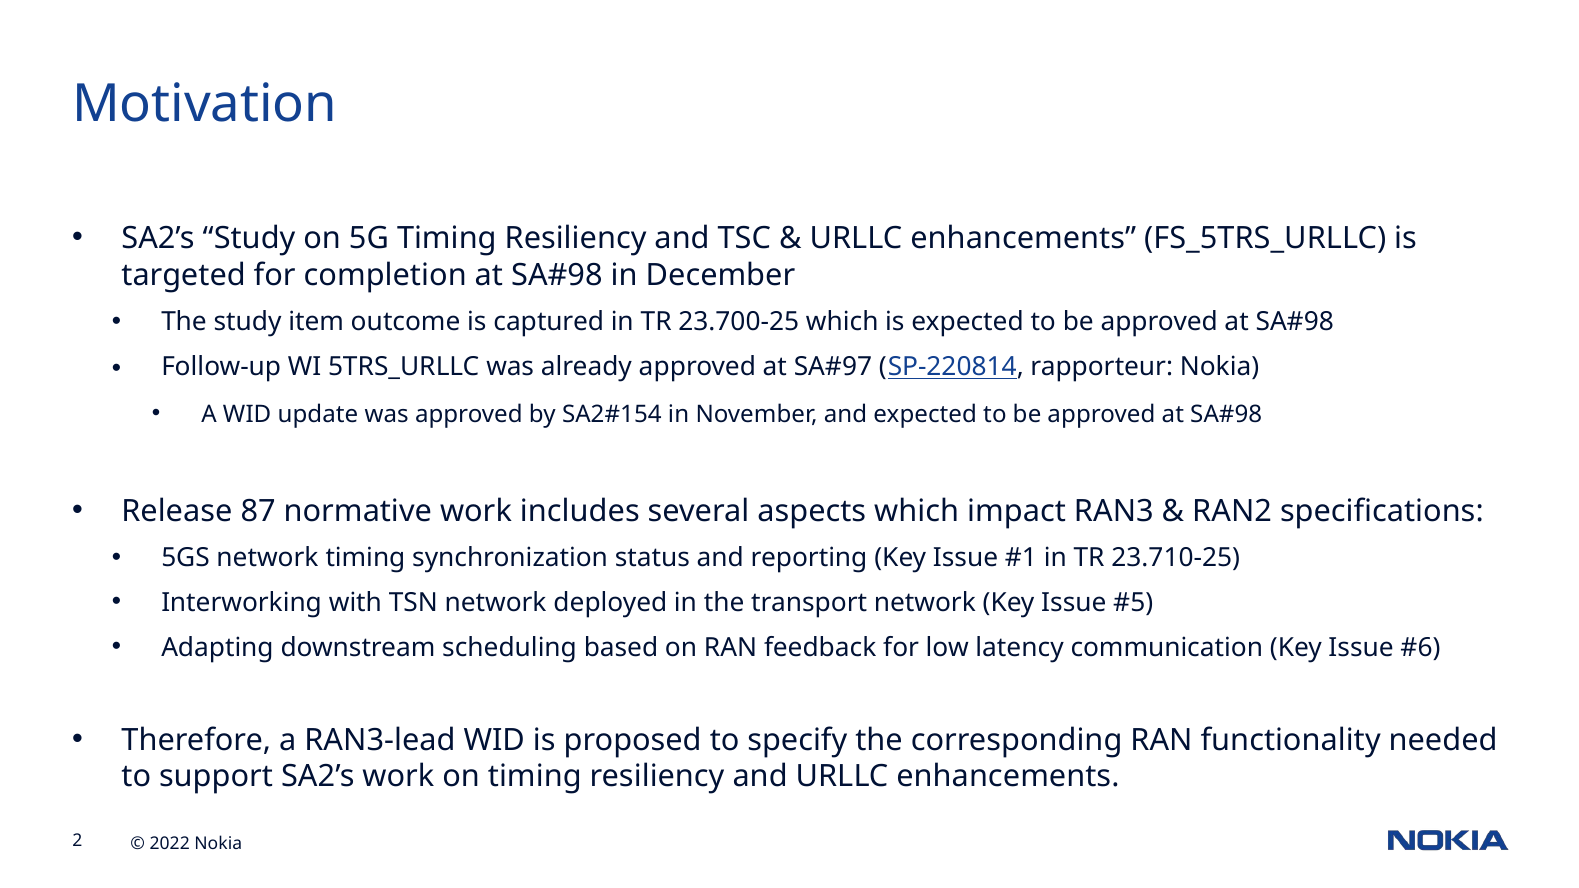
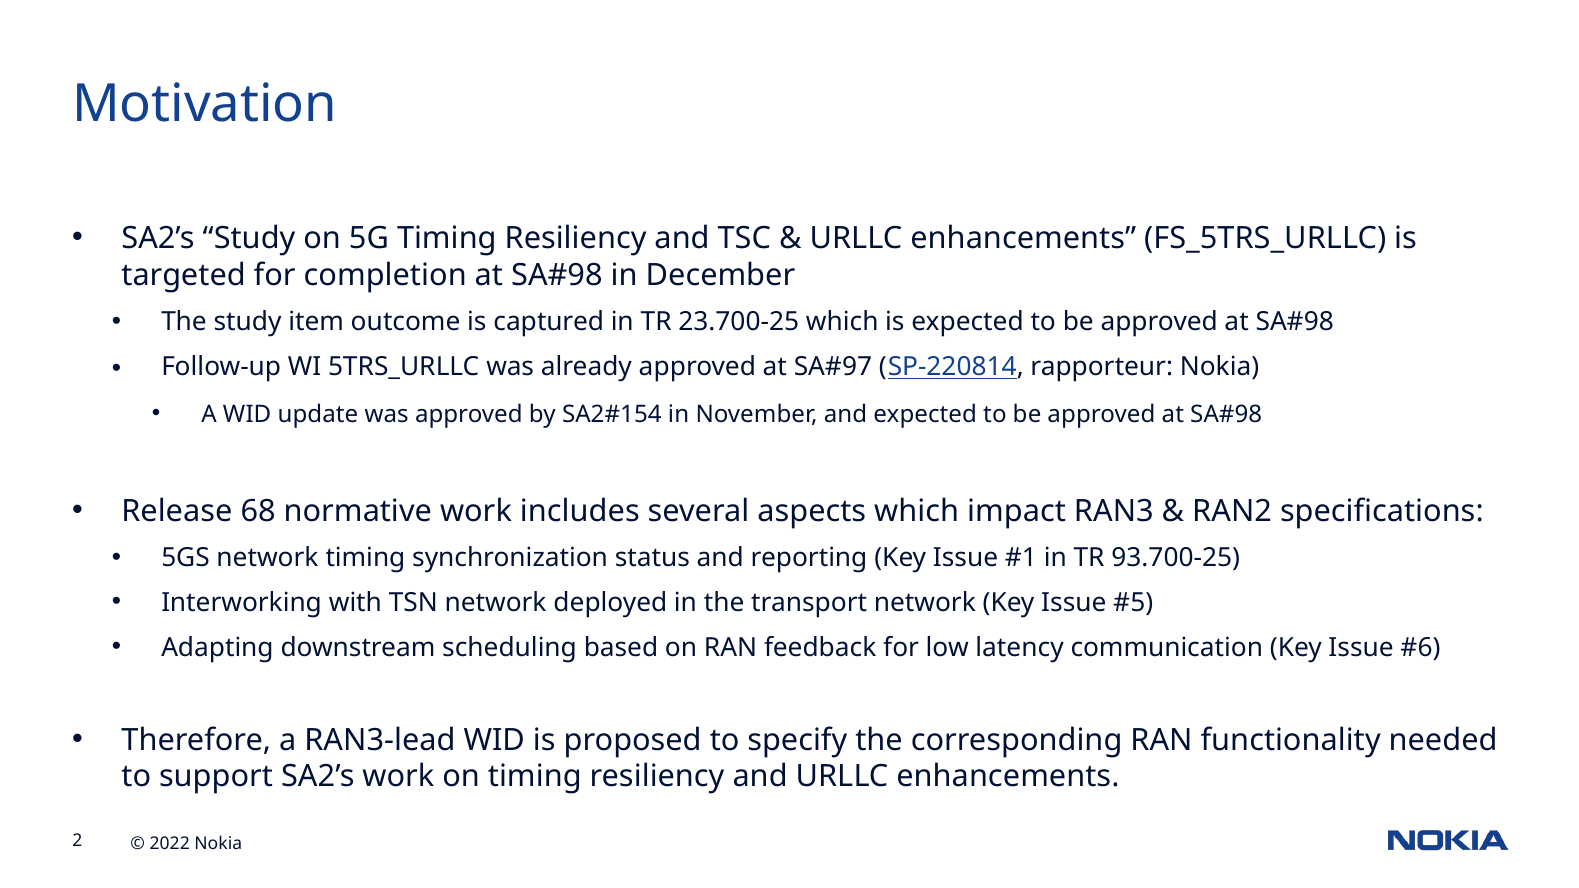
87: 87 -> 68
23.710-25: 23.710-25 -> 93.700-25
